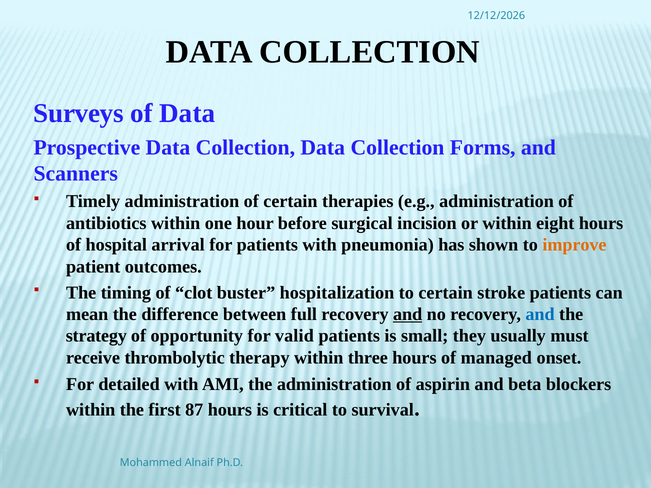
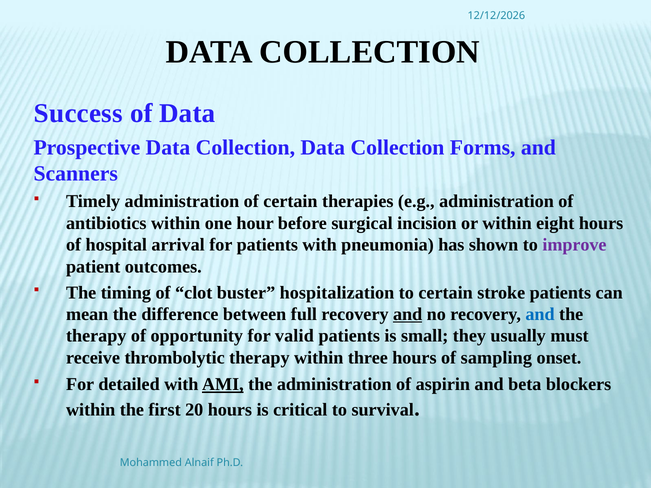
Surveys: Surveys -> Success
improve colour: orange -> purple
strategy at (96, 336): strategy -> therapy
managed: managed -> sampling
AMI underline: none -> present
87: 87 -> 20
